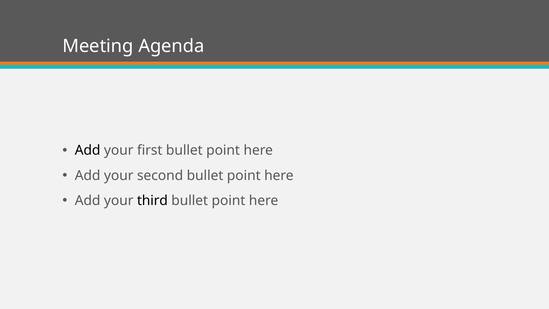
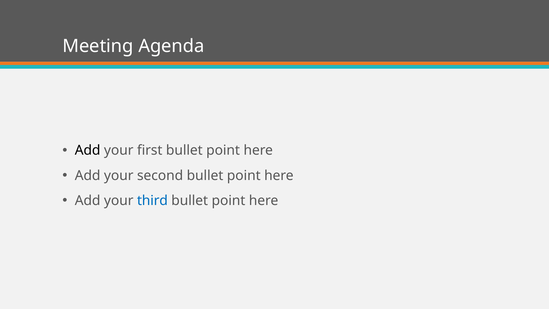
third colour: black -> blue
